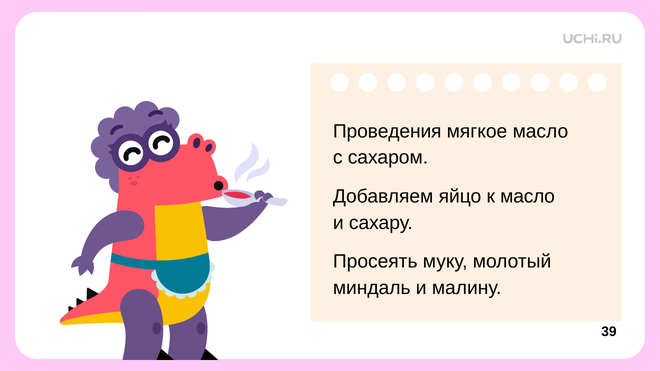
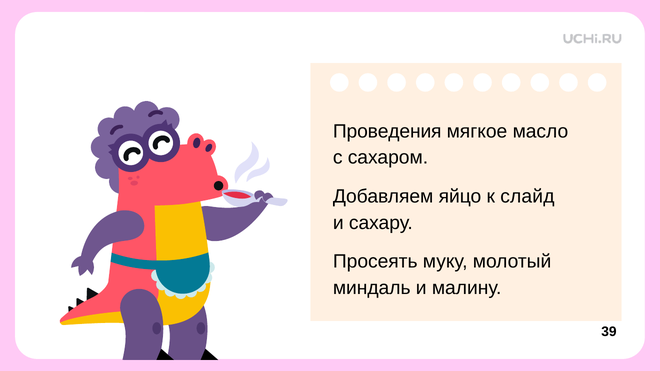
к масло: масло -> слайд
